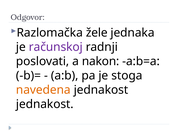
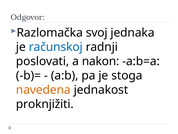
žele: žele -> svoj
računskoj colour: purple -> blue
jednakost at (45, 104): jednakost -> proknjižiti
